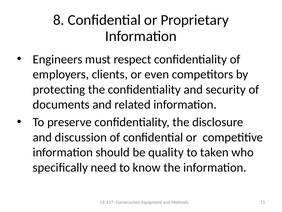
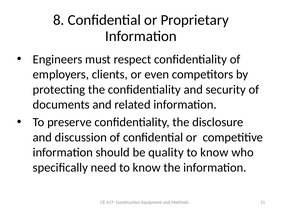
taken at (214, 152): taken -> know
